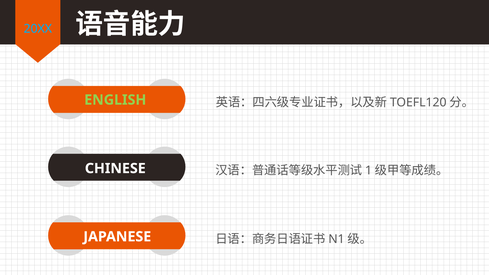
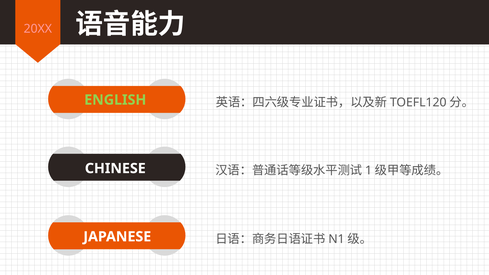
20XX colour: light blue -> pink
